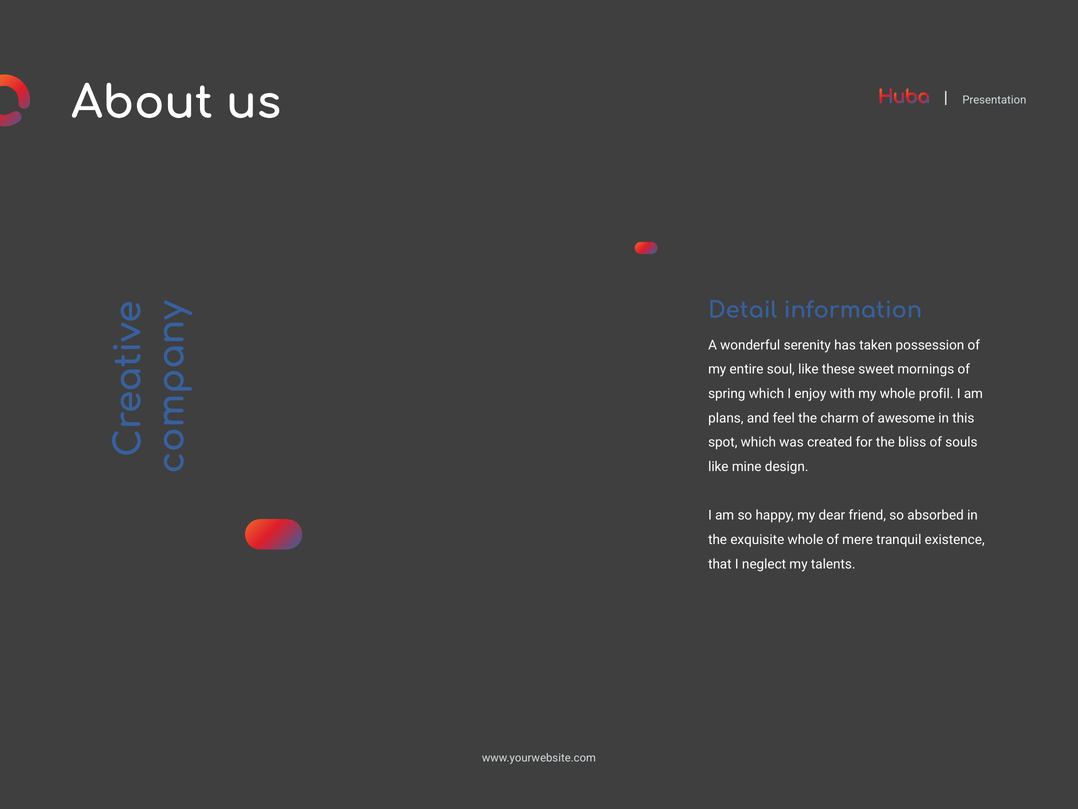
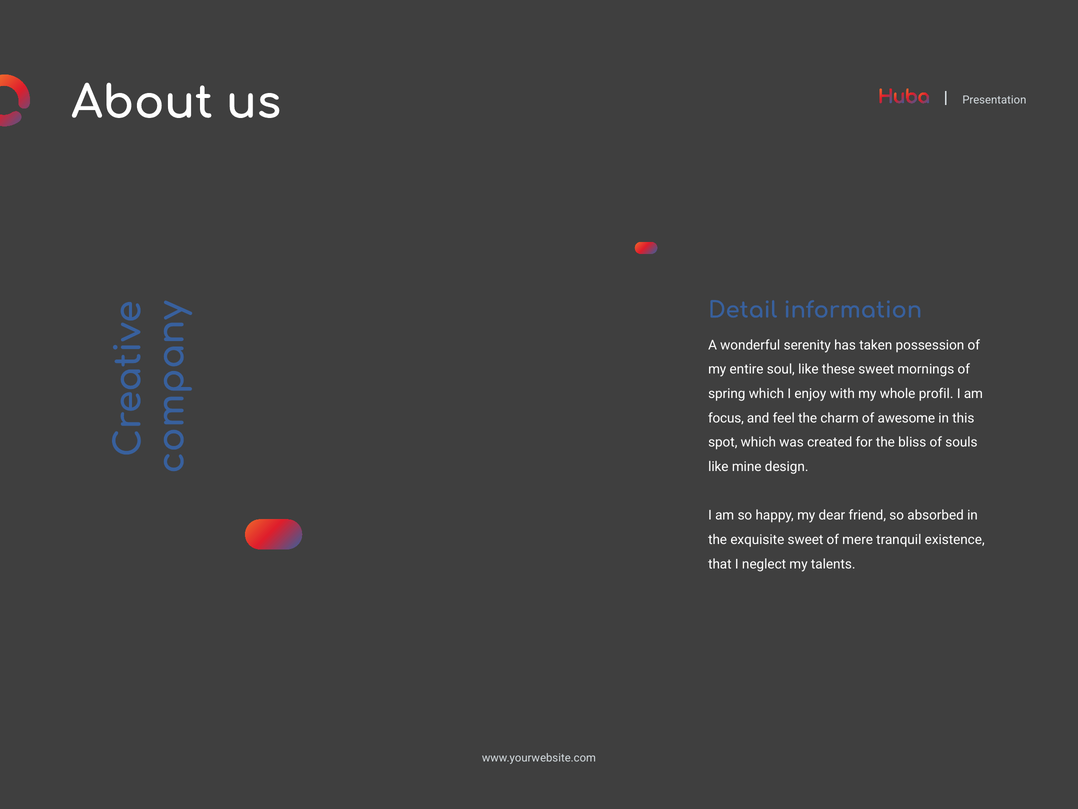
plans: plans -> focus
exquisite whole: whole -> sweet
